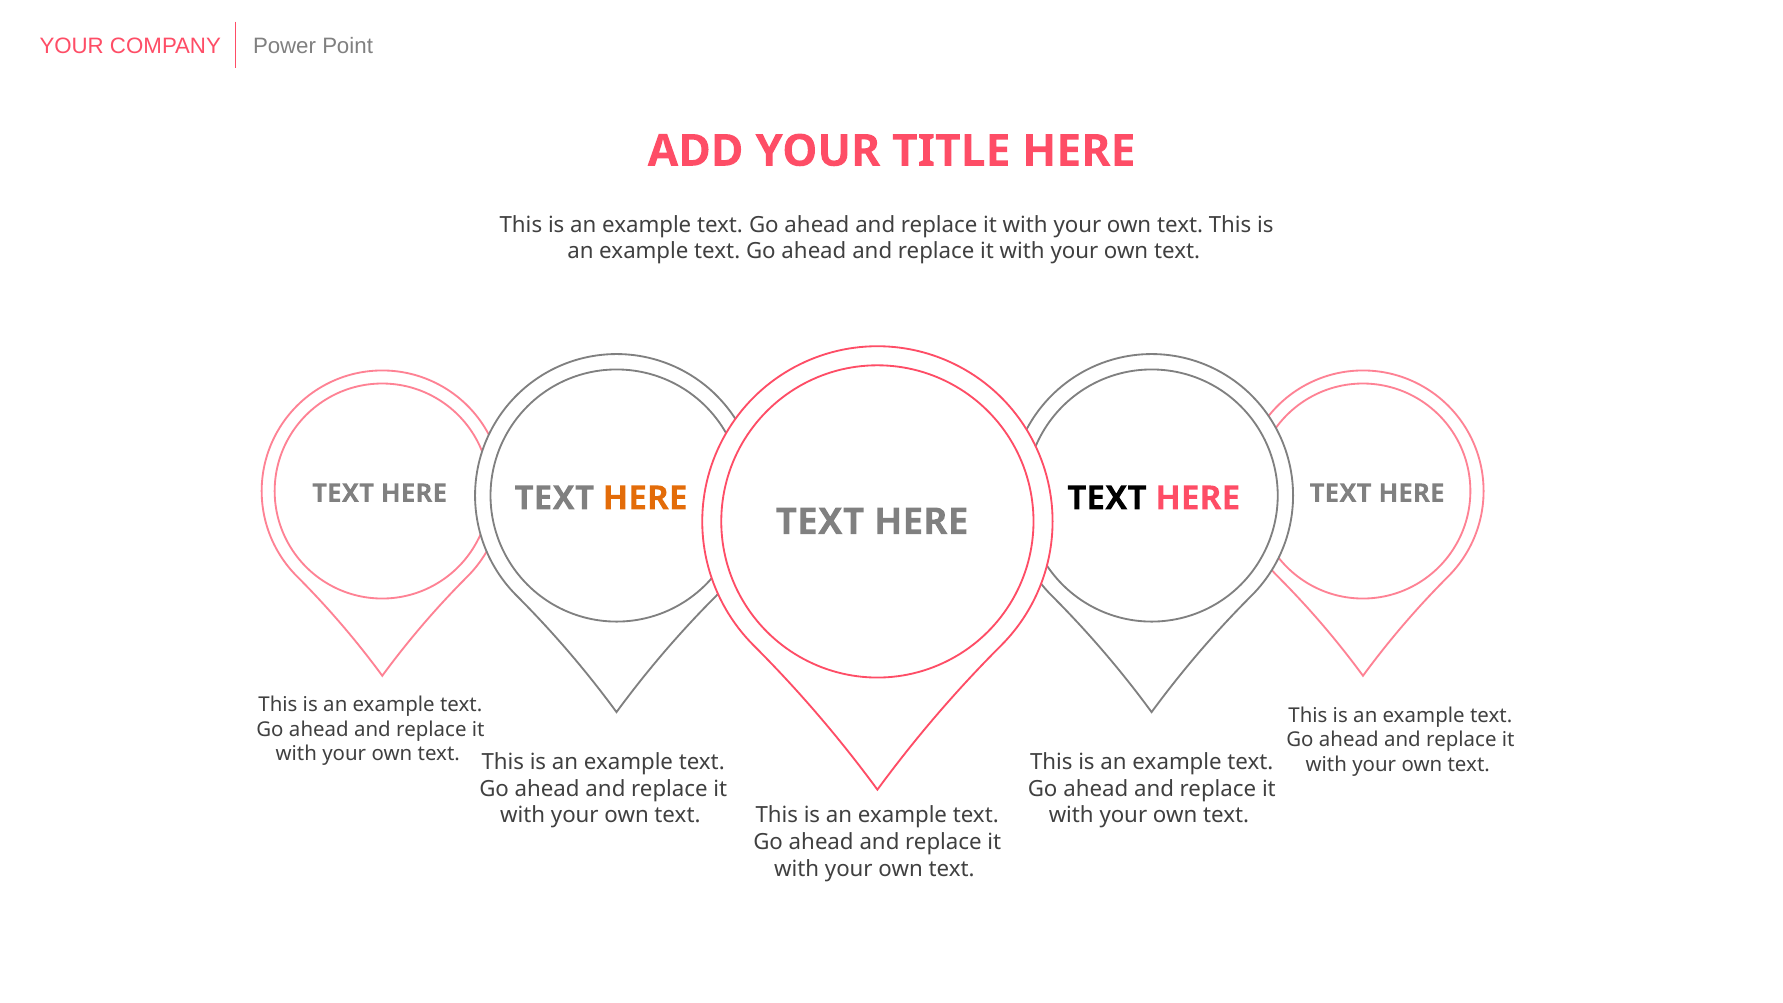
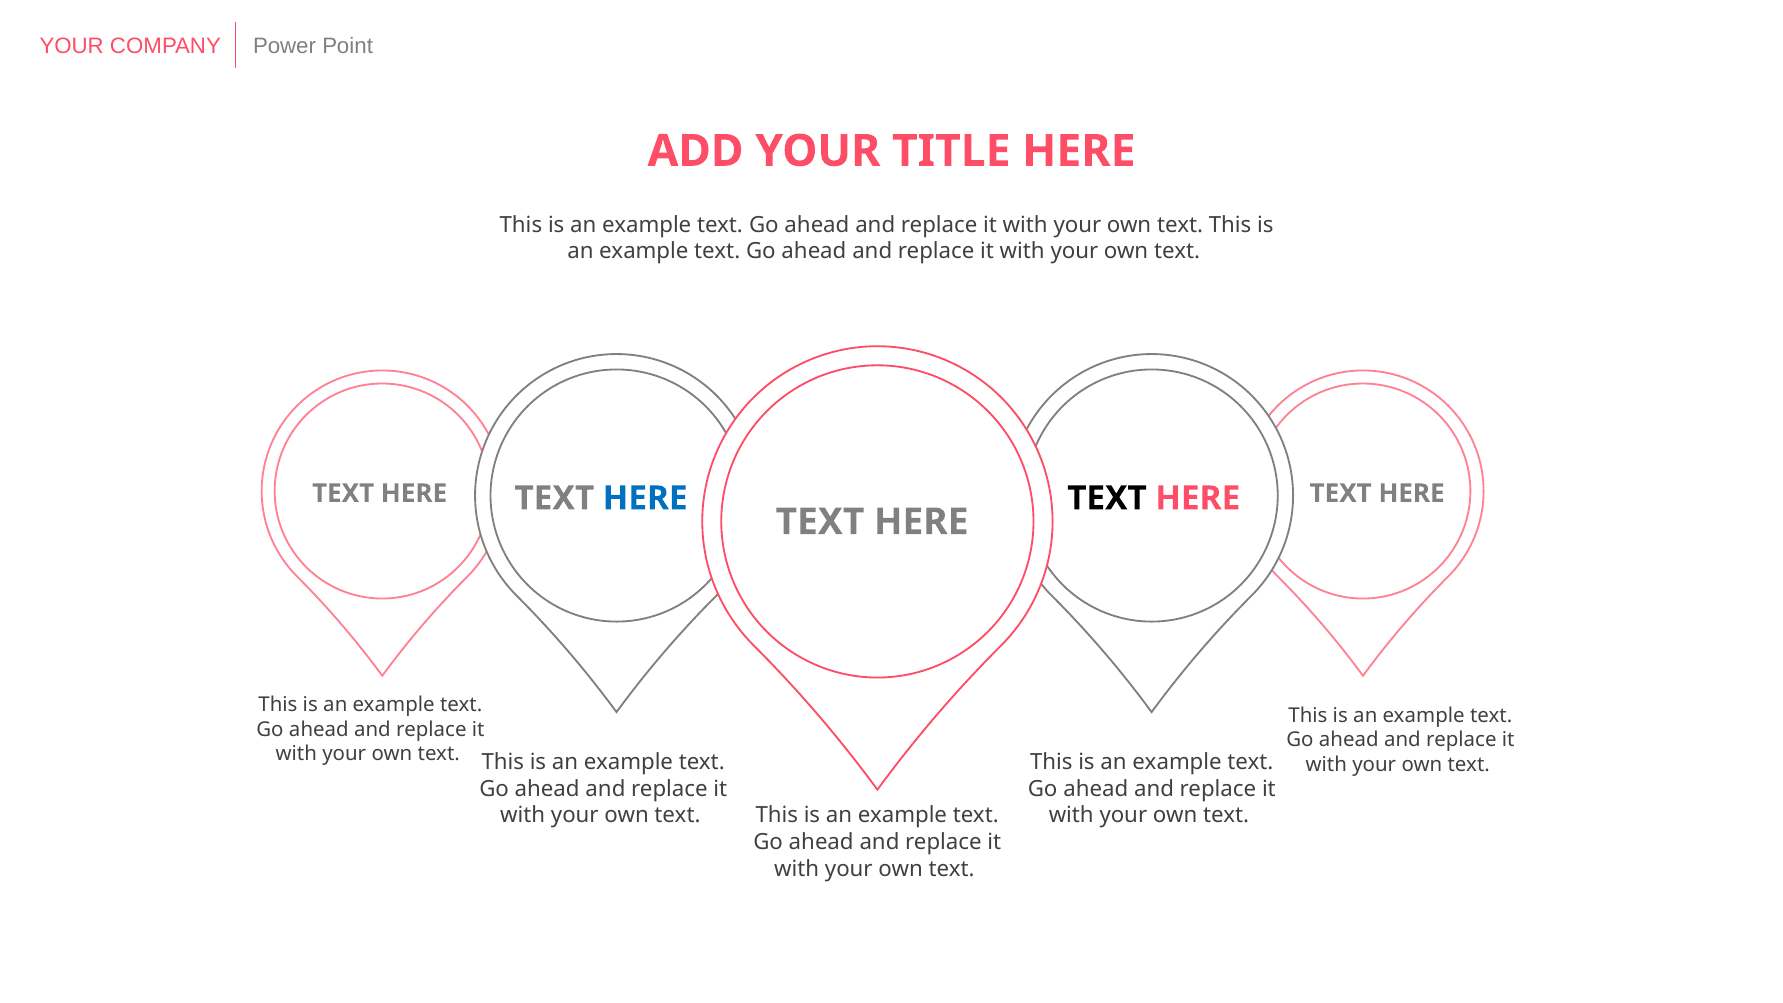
HERE at (645, 498) colour: orange -> blue
